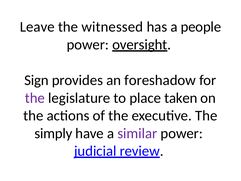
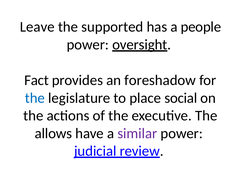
witnessed: witnessed -> supported
Sign: Sign -> Fact
the at (35, 98) colour: purple -> blue
taken: taken -> social
simply: simply -> allows
